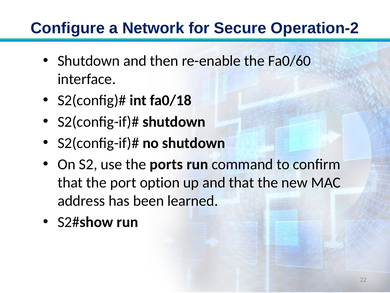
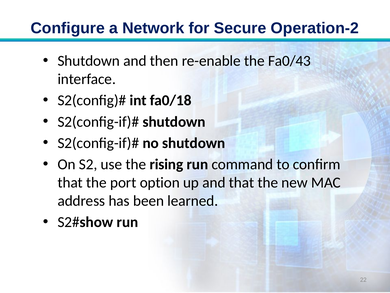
Fa0/60: Fa0/60 -> Fa0/43
ports: ports -> rising
